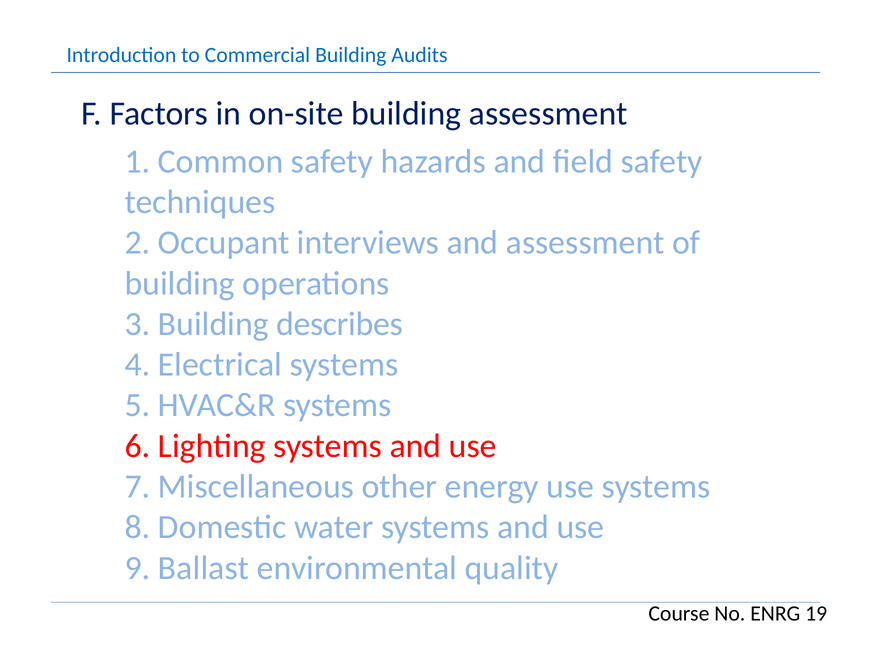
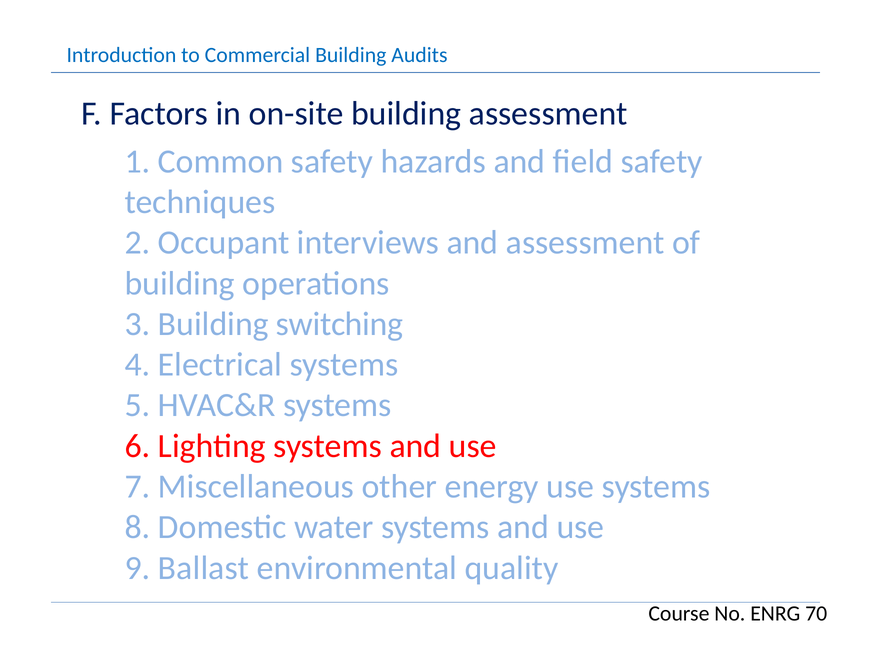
describes: describes -> switching
19: 19 -> 70
